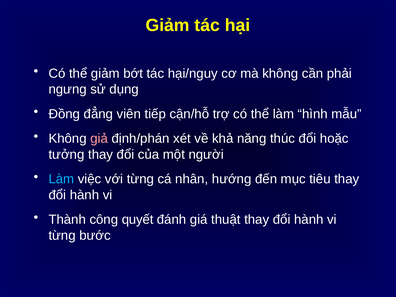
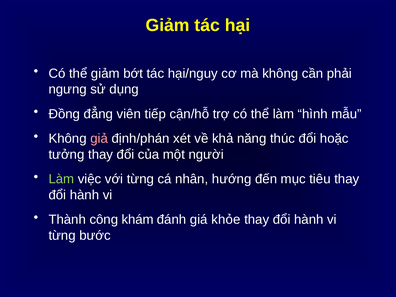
Làm at (61, 179) colour: light blue -> light green
quyết: quyết -> khám
thuật: thuật -> khỏe
